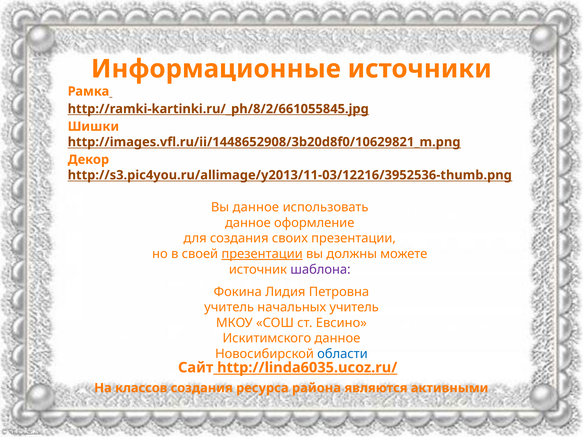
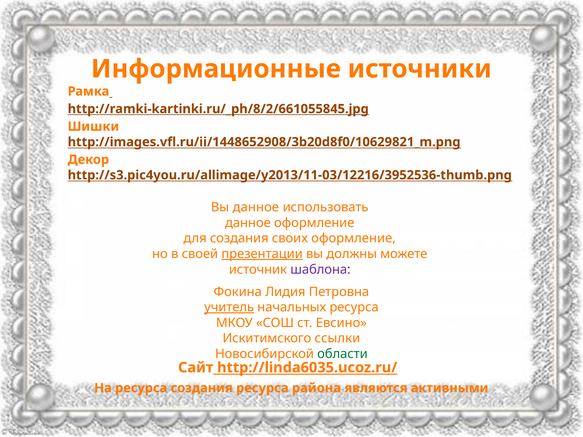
своих презентации: презентации -> оформление
учитель at (229, 307) underline: none -> present
начальных учитель: учитель -> ресурса
Искитимского данное: данное -> ссылки
области colour: blue -> green
На классов: классов -> ресурса
